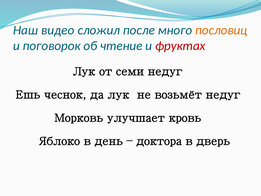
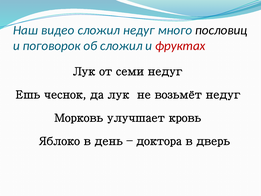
сложил после: после -> недуг
пословиц colour: orange -> black
об чтение: чтение -> сложил
